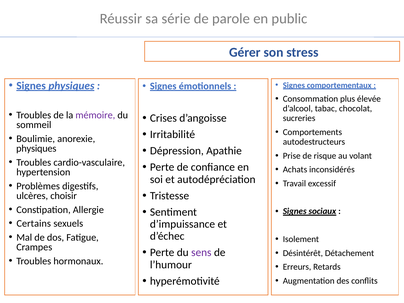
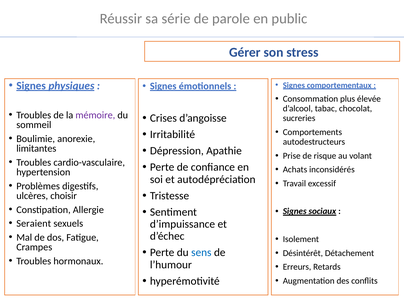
physiques at (36, 149): physiques -> limitantes
Certains: Certains -> Seraient
sens colour: purple -> blue
